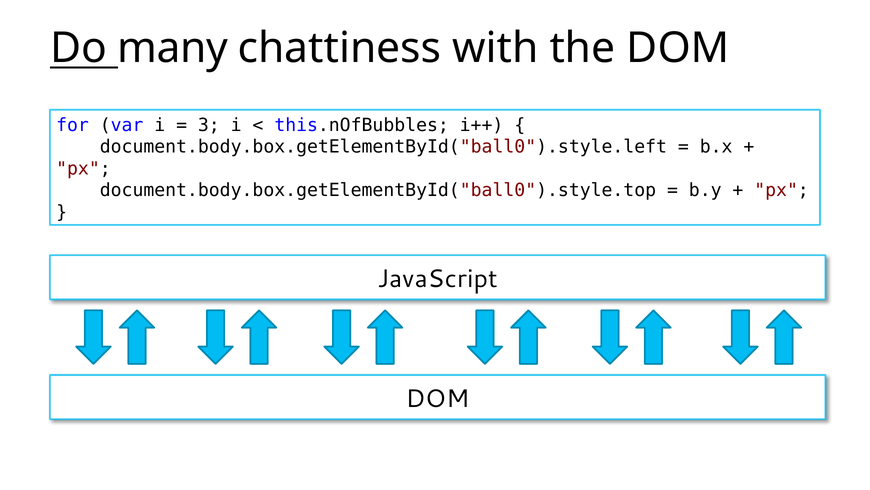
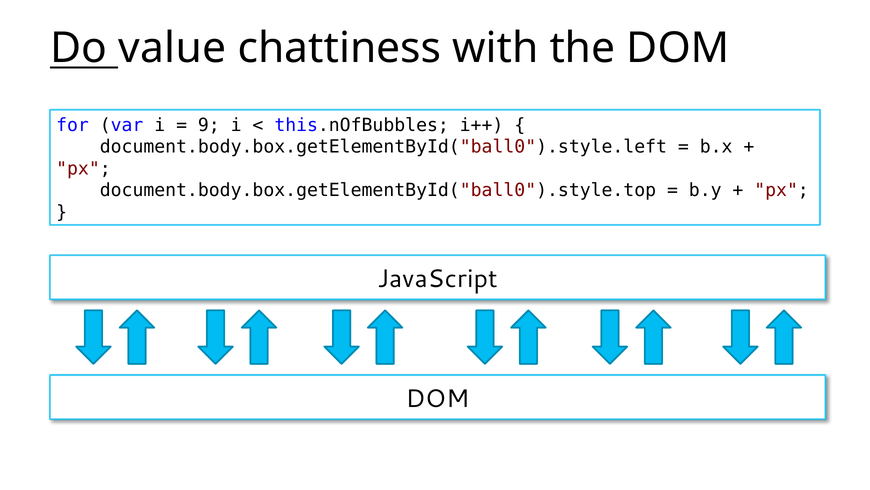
many: many -> value
3: 3 -> 9
